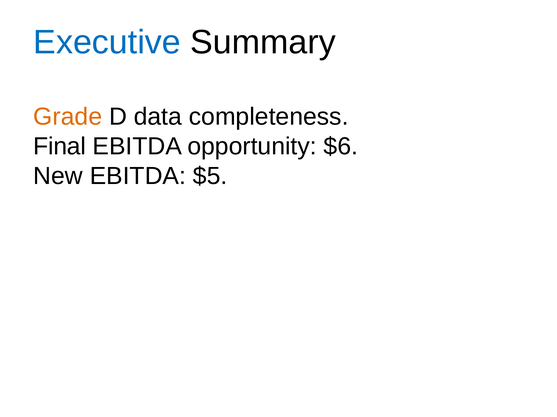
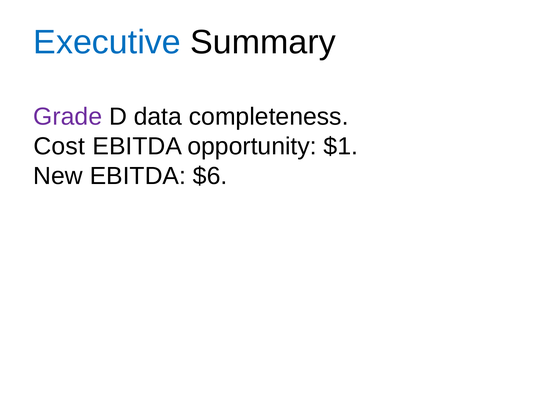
Grade colour: orange -> purple
Final: Final -> Cost
$6: $6 -> $1
$5: $5 -> $6
